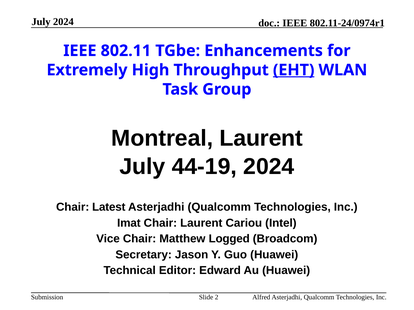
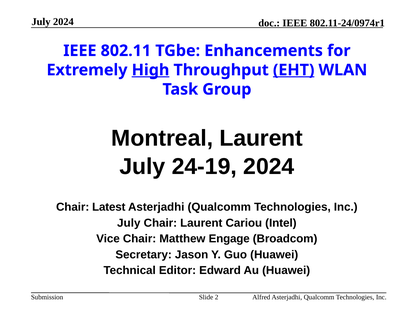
High underline: none -> present
44-19: 44-19 -> 24-19
Imat at (129, 223): Imat -> July
Logged: Logged -> Engage
